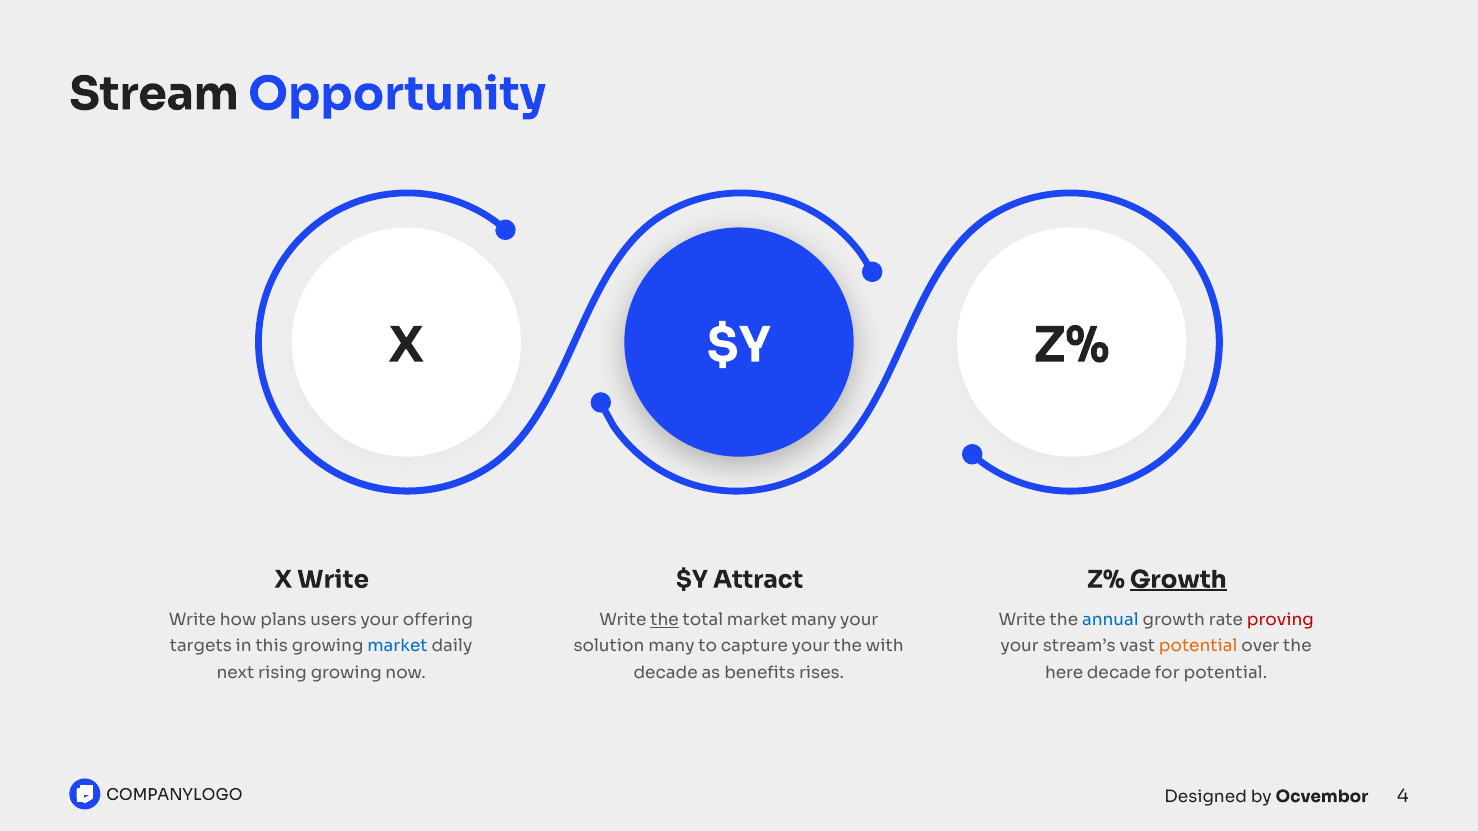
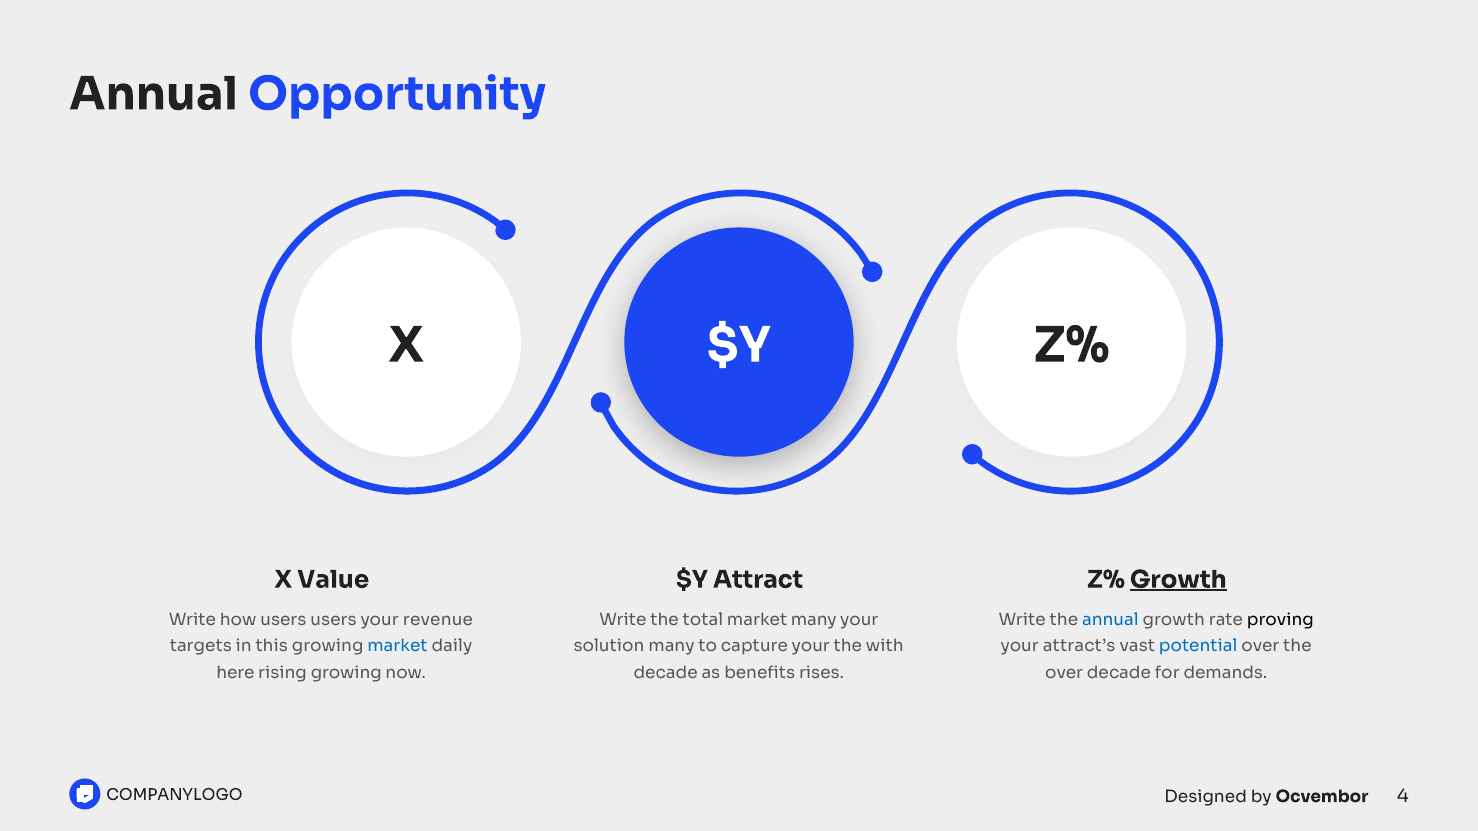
Stream at (154, 94): Stream -> Annual
X Write: Write -> Value
how plans: plans -> users
offering: offering -> revenue
the at (665, 620) underline: present -> none
proving colour: red -> black
stream’s: stream’s -> attract’s
potential at (1198, 646) colour: orange -> blue
next: next -> here
here at (1064, 673): here -> over
for potential: potential -> demands
